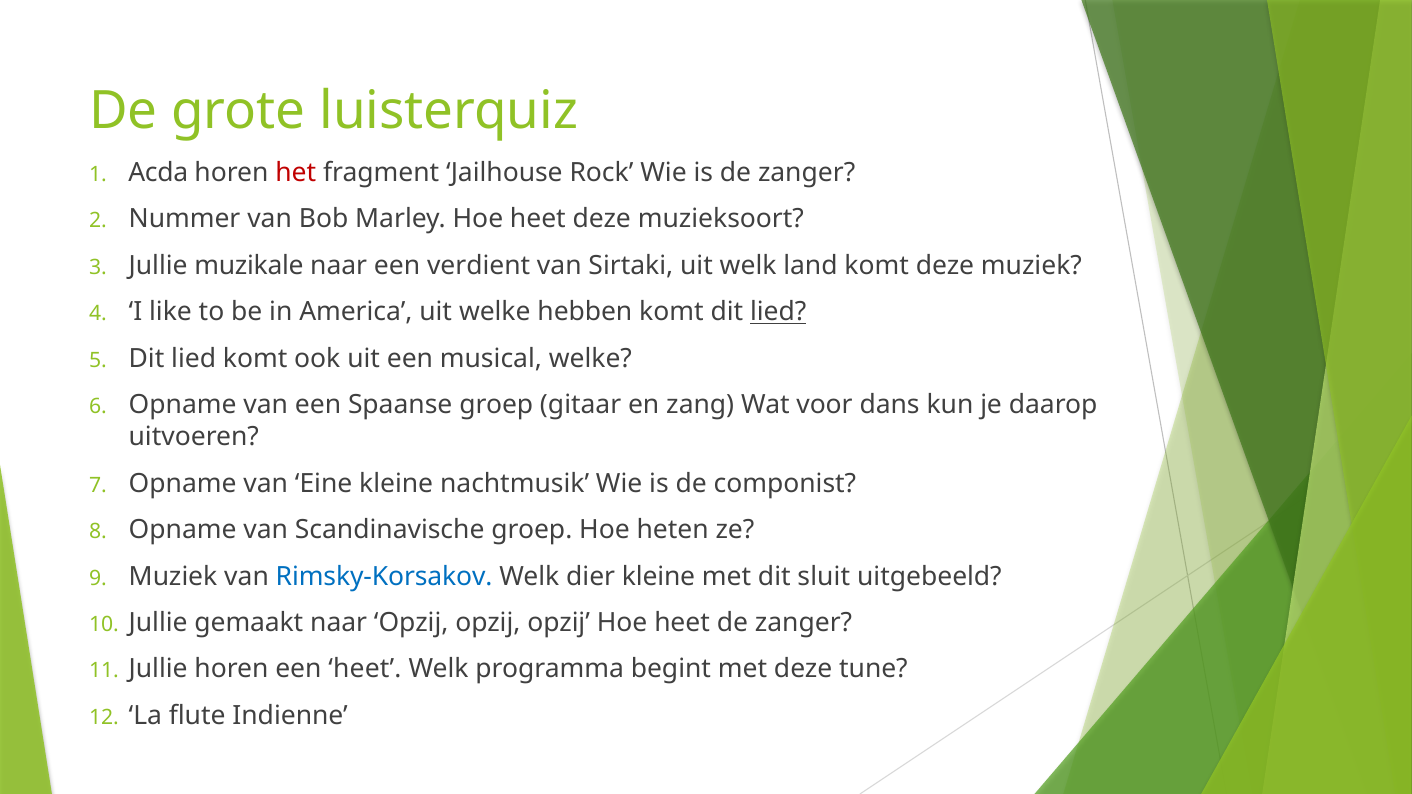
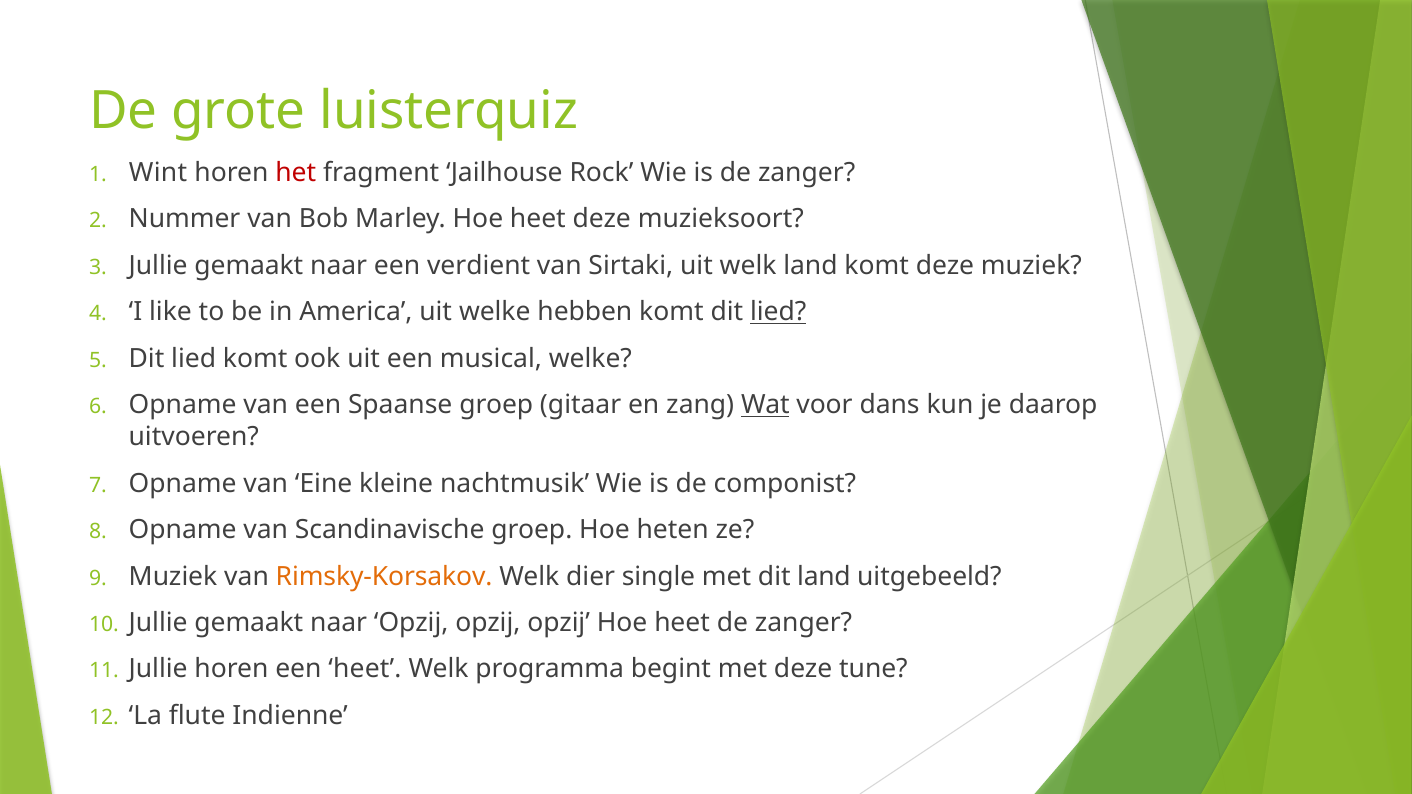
Acda: Acda -> Wint
muzikale at (249, 266): muzikale -> gemaakt
Wat underline: none -> present
Rimsky-Korsakov colour: blue -> orange
dier kleine: kleine -> single
dit sluit: sluit -> land
